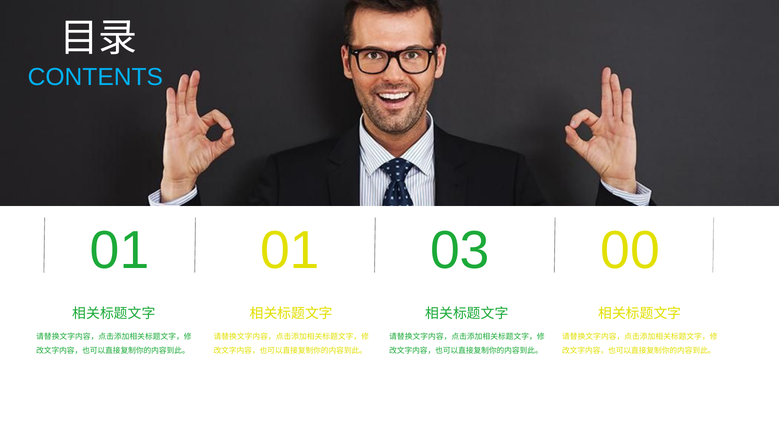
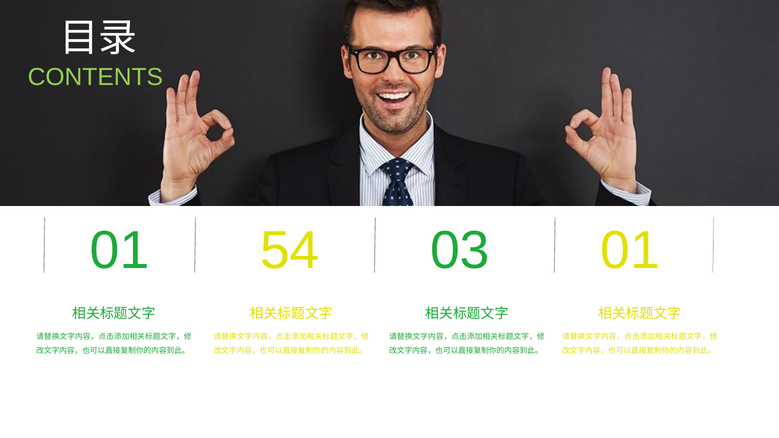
CONTENTS colour: light blue -> light green
01 01: 01 -> 54
03 00: 00 -> 01
